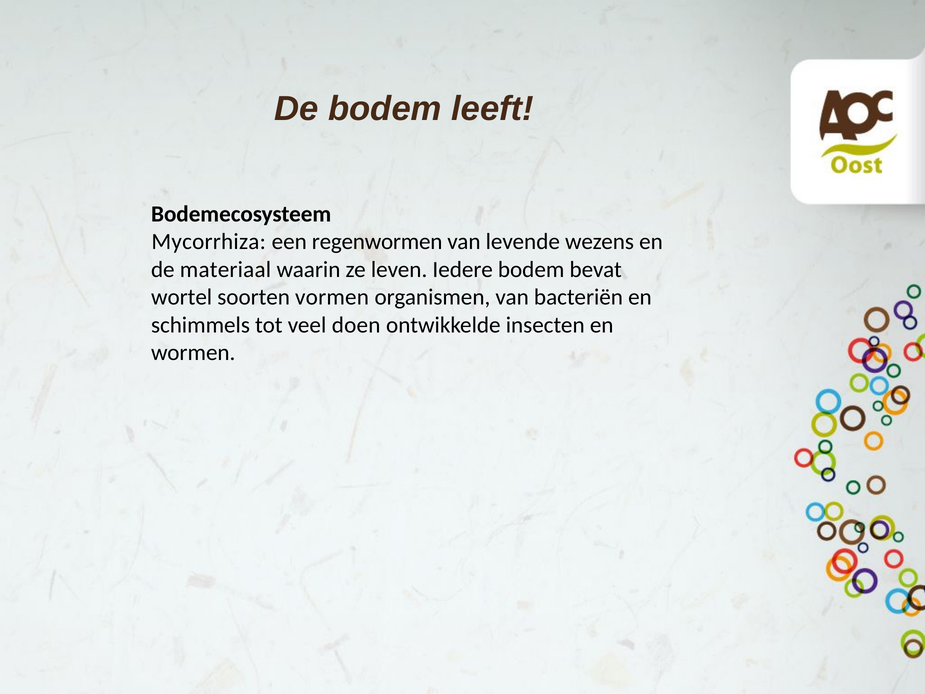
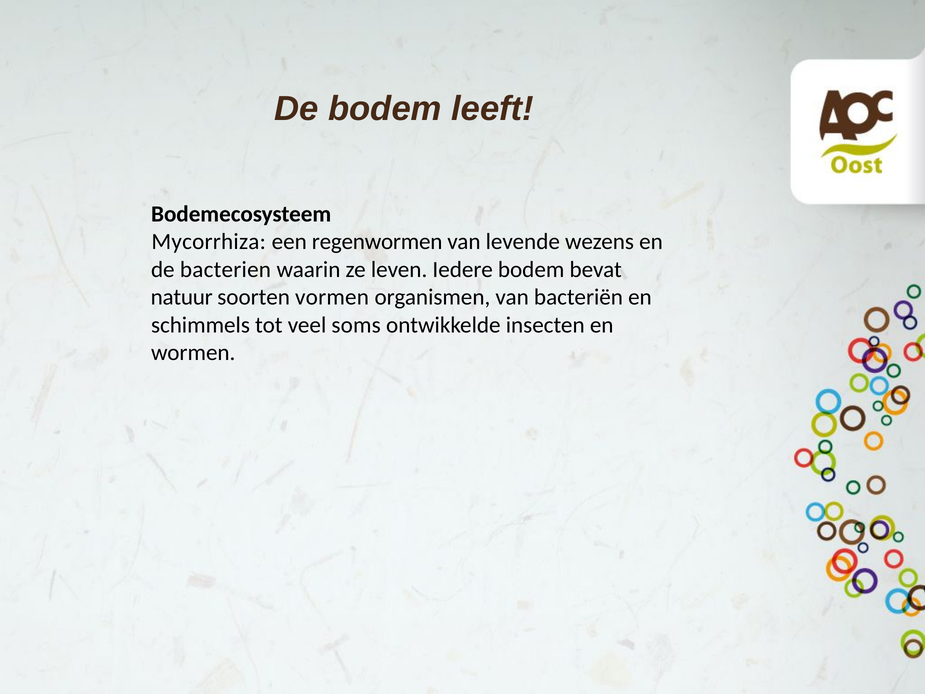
materiaal: materiaal -> bacterien
wortel: wortel -> natuur
doen: doen -> soms
